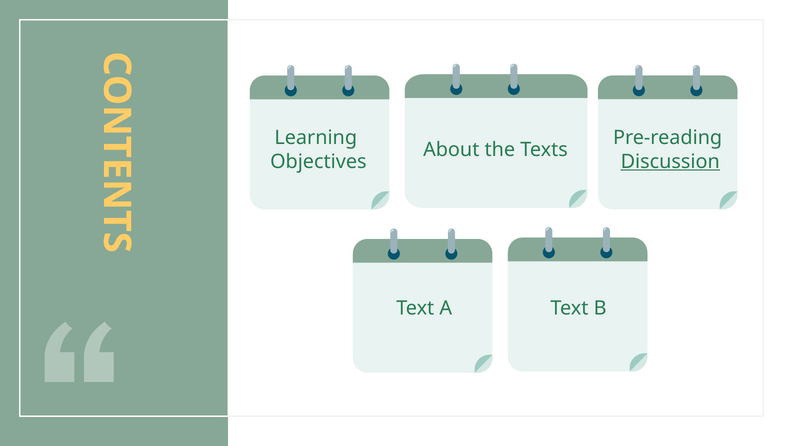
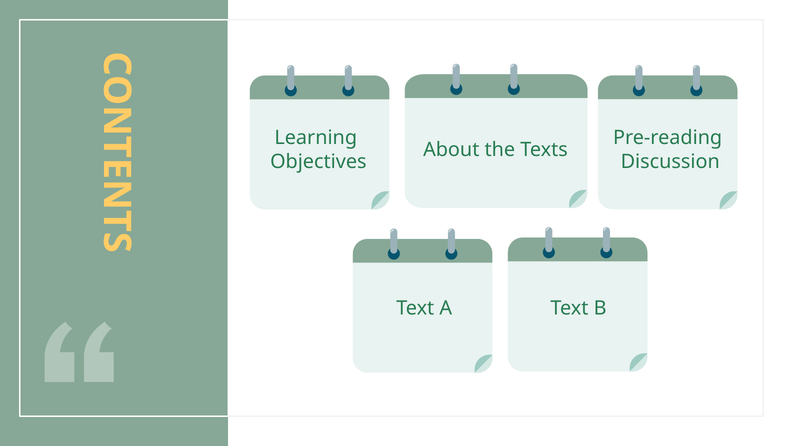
Discussion underline: present -> none
